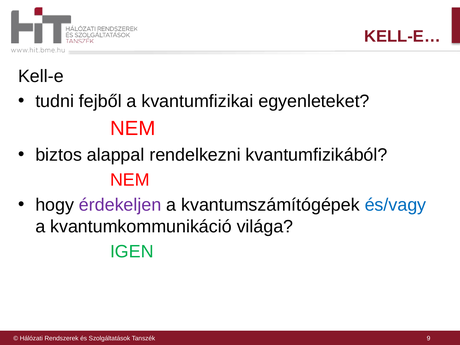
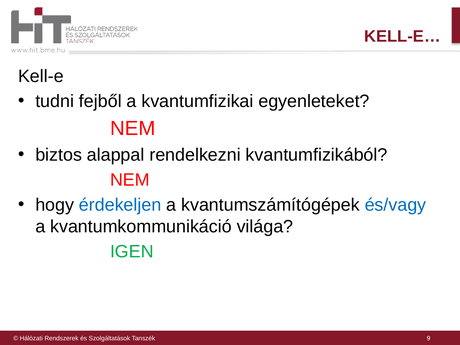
érdekeljen colour: purple -> blue
